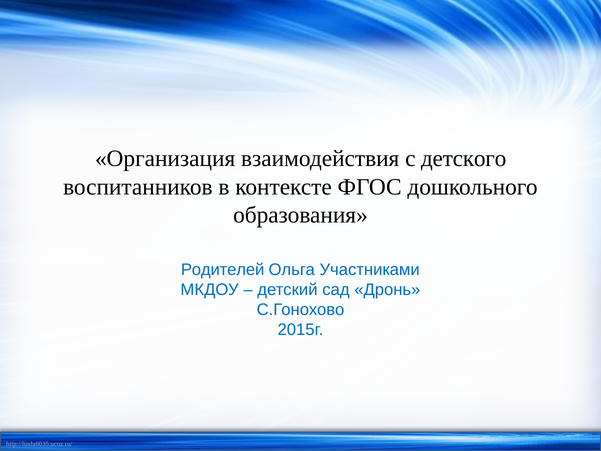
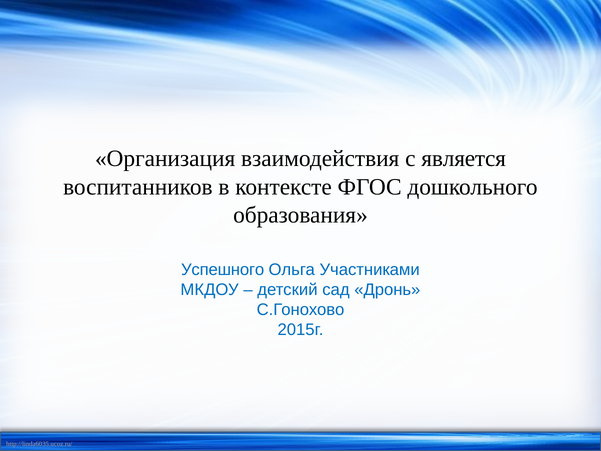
детского: детского -> является
Родителей: Родителей -> Успешного
